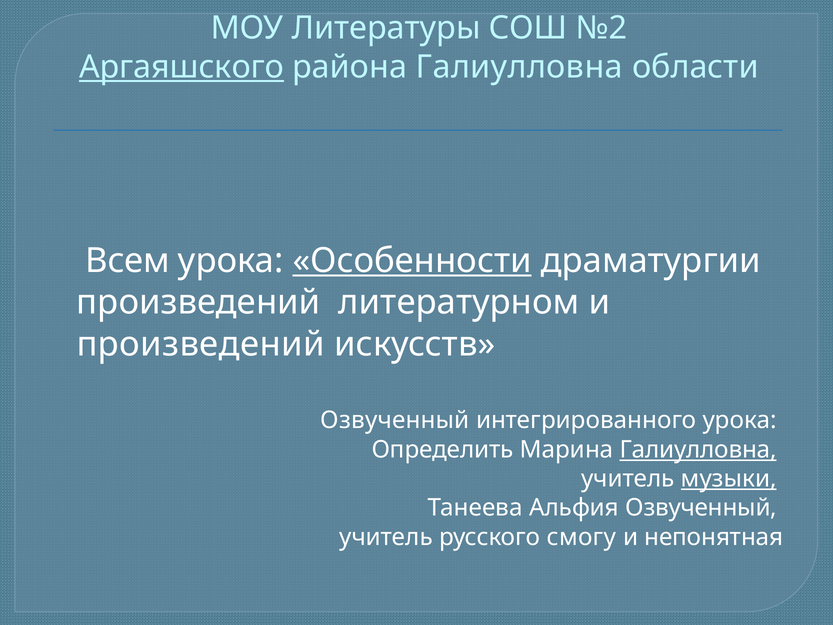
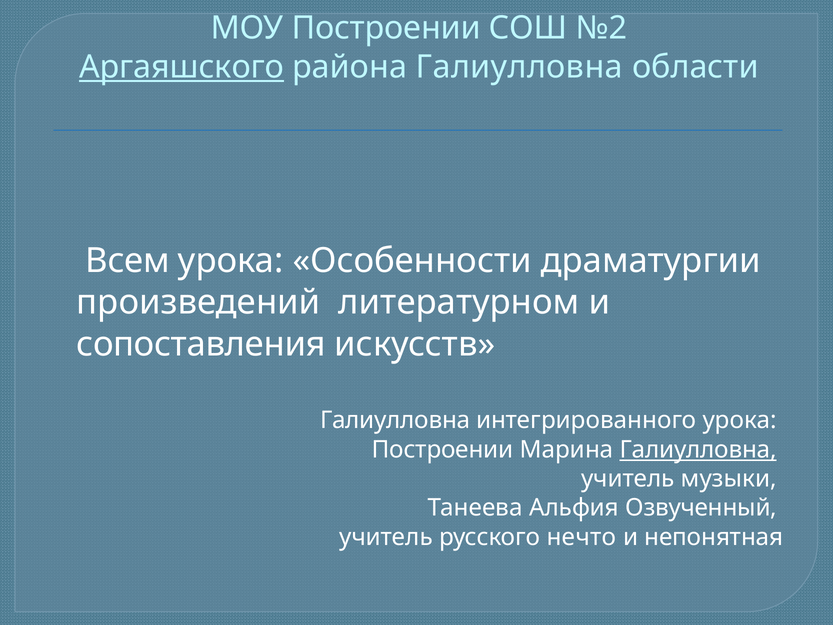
МОУ Литературы: Литературы -> Построении
Особенности underline: present -> none
произведений at (201, 344): произведений -> сопоставления
Озвученный at (395, 420): Озвученный -> Галиулловна
Определить at (443, 449): Определить -> Построении
музыки underline: present -> none
смогу: смогу -> нечто
